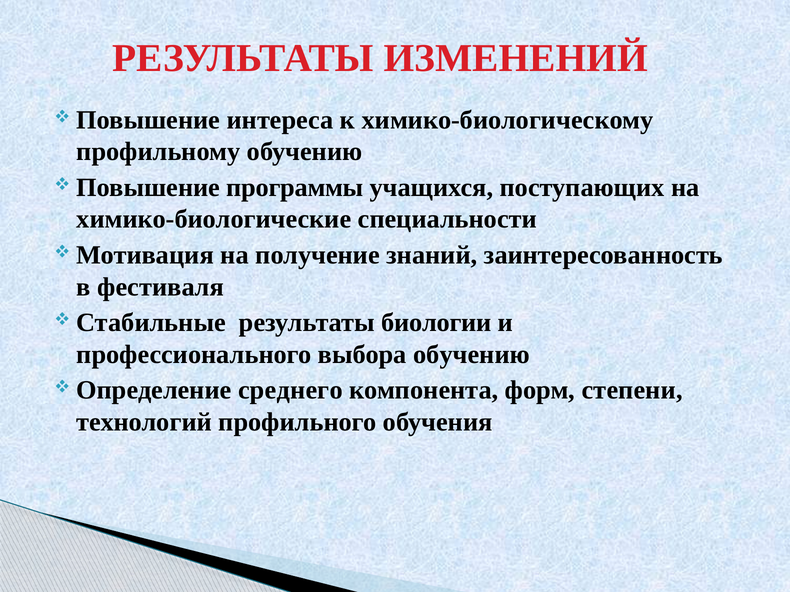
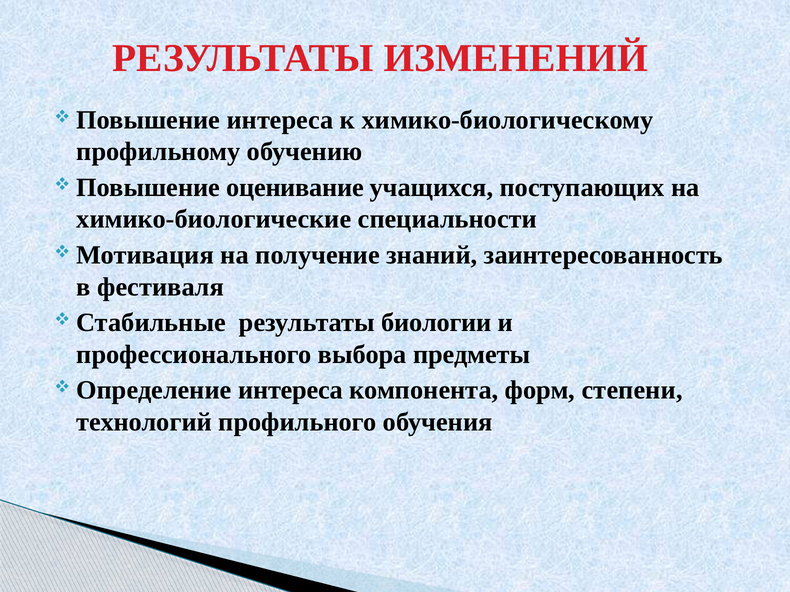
программы: программы -> оценивание
выбора обучению: обучению -> предметы
Определение среднего: среднего -> интереса
